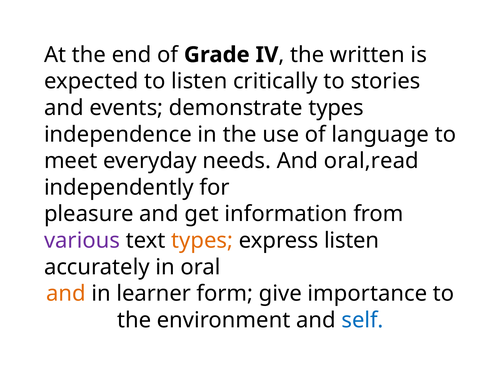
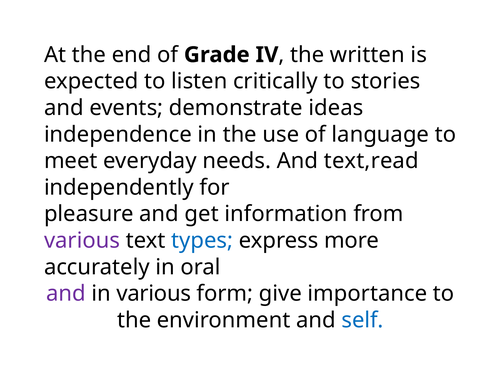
demonstrate types: types -> ideas
oral,read: oral,read -> text,read
types at (202, 240) colour: orange -> blue
express listen: listen -> more
and at (66, 293) colour: orange -> purple
in learner: learner -> various
